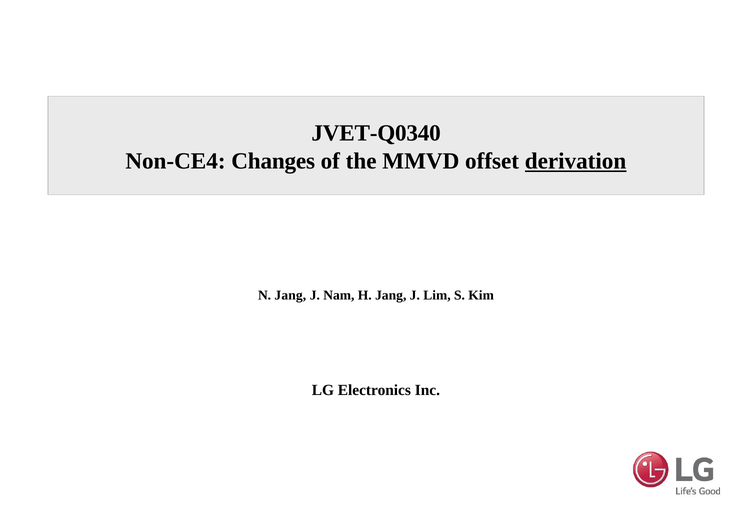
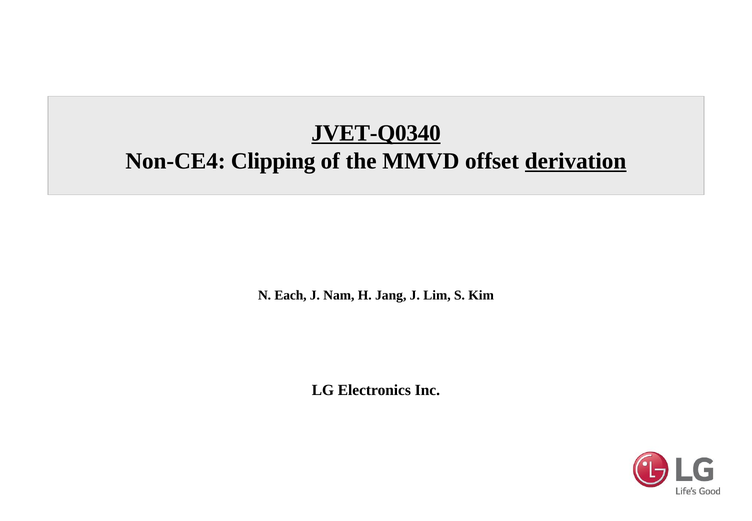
JVET-Q0340 underline: none -> present
Changes: Changes -> Clipping
N Jang: Jang -> Each
